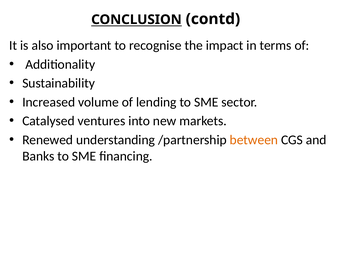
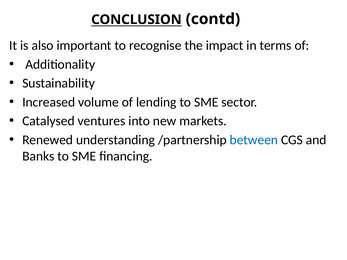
between colour: orange -> blue
